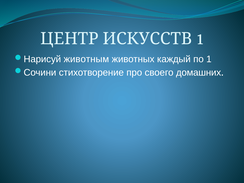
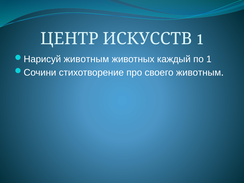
своего домашних: домашних -> животным
